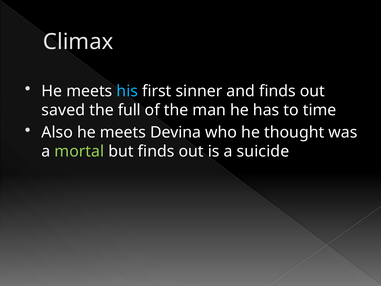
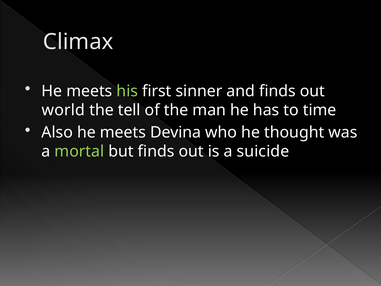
his colour: light blue -> light green
saved: saved -> world
full: full -> tell
